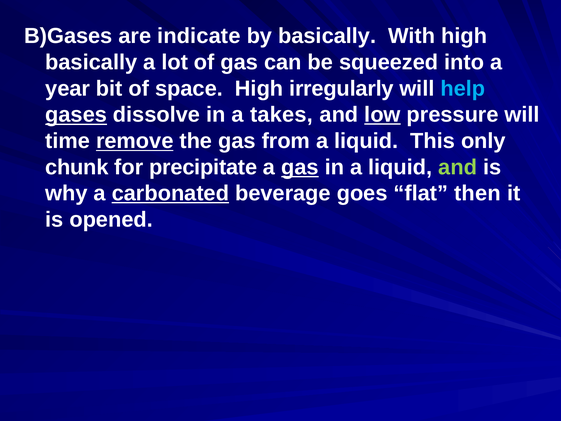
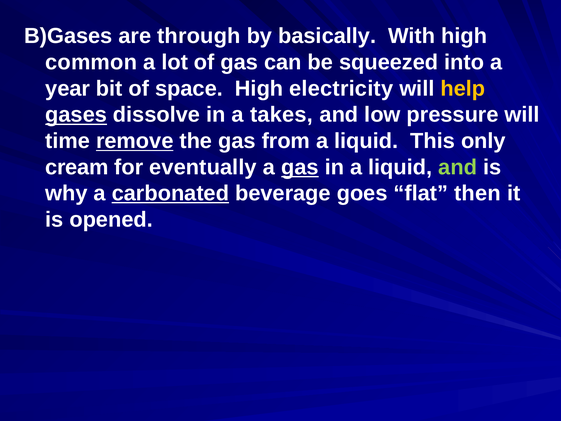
indicate: indicate -> through
basically at (91, 62): basically -> common
irregularly: irregularly -> electricity
help colour: light blue -> yellow
low underline: present -> none
chunk: chunk -> cream
precipitate: precipitate -> eventually
